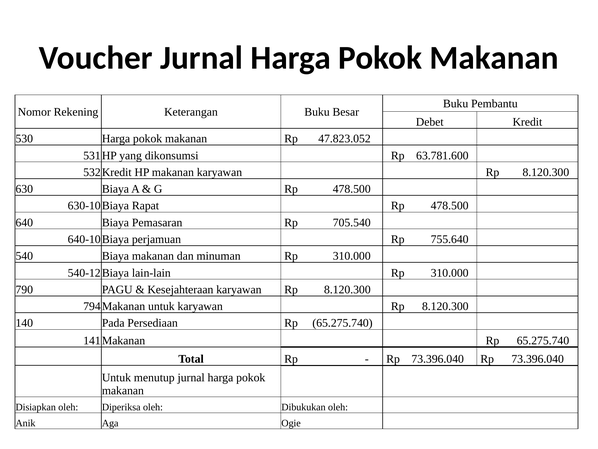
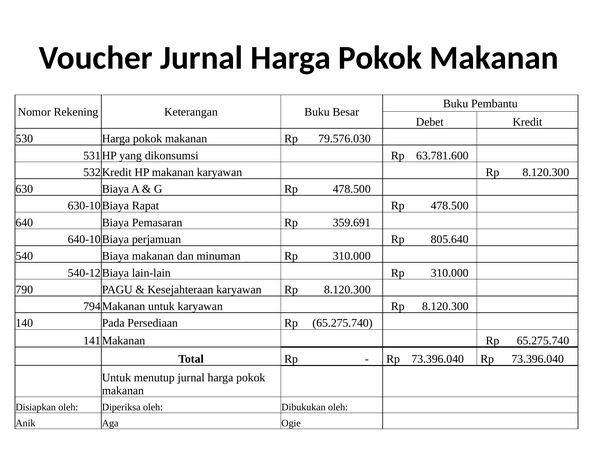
47.823.052: 47.823.052 -> 79.576.030
705.540: 705.540 -> 359.691
755.640: 755.640 -> 805.640
